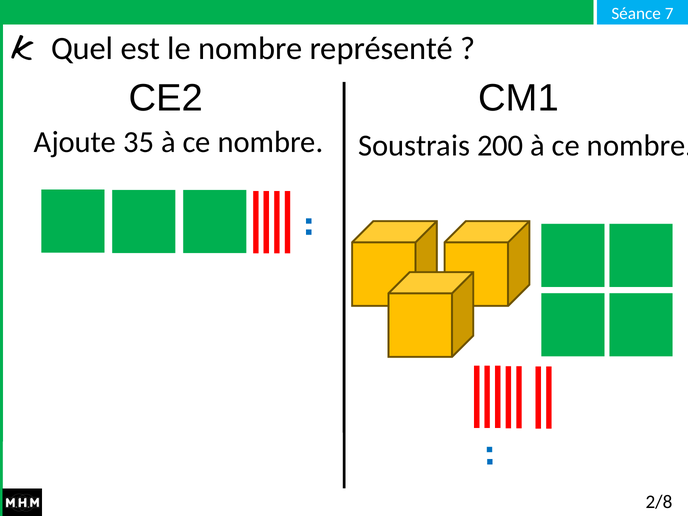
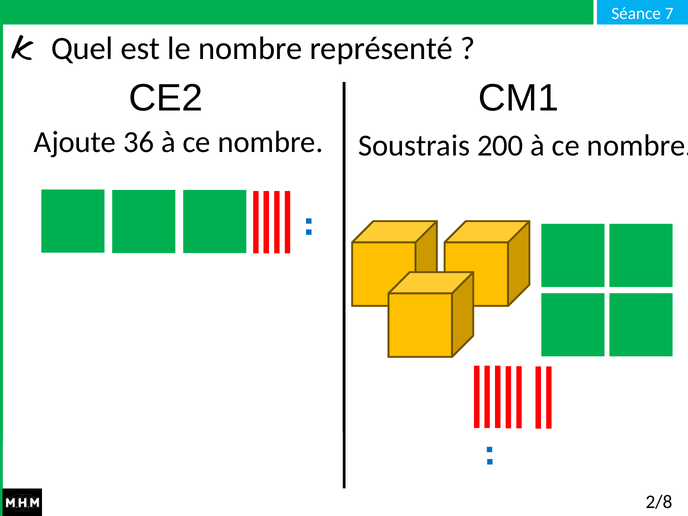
35: 35 -> 36
